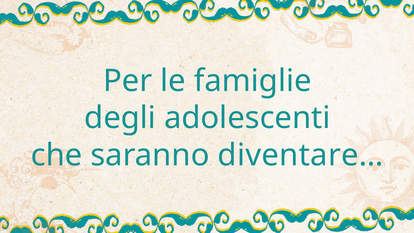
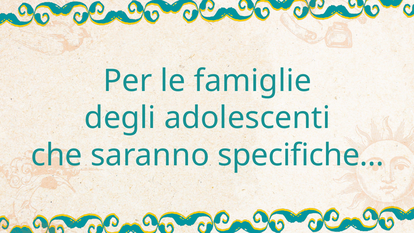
diventare…: diventare… -> specifiche…
